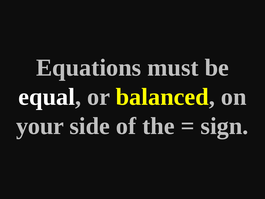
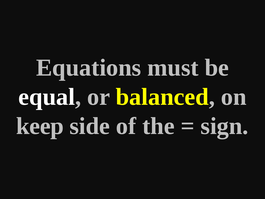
your: your -> keep
